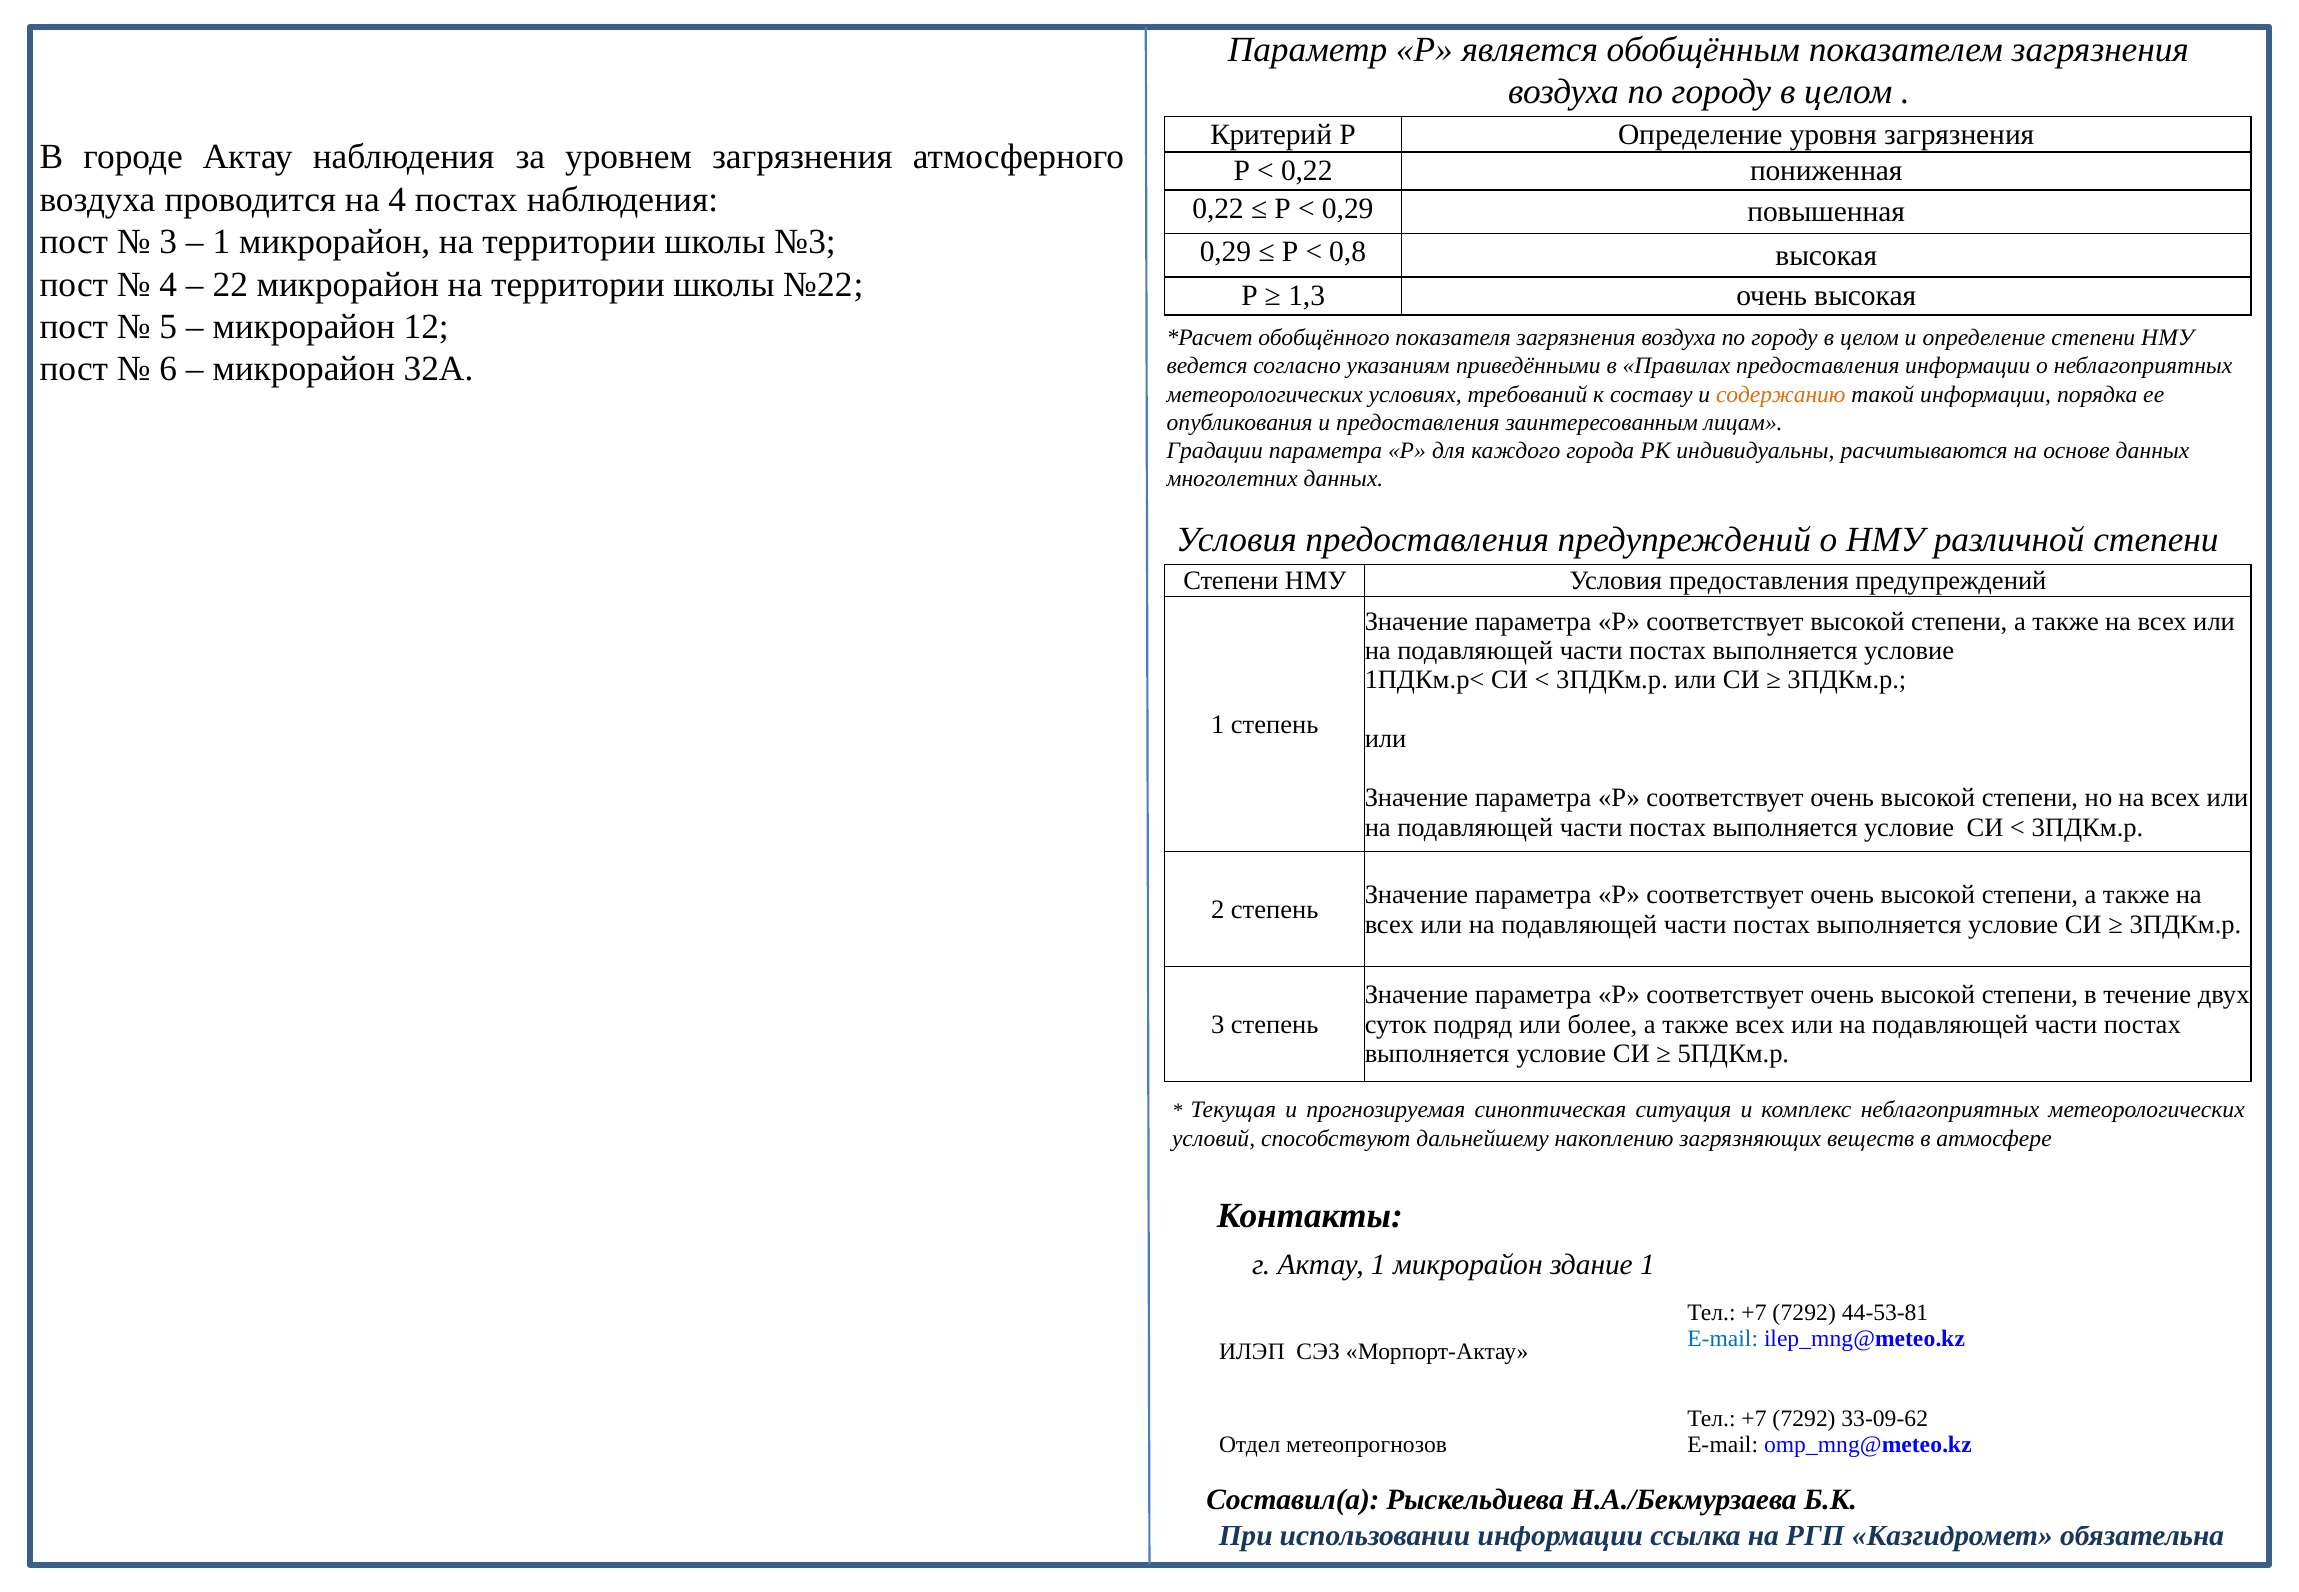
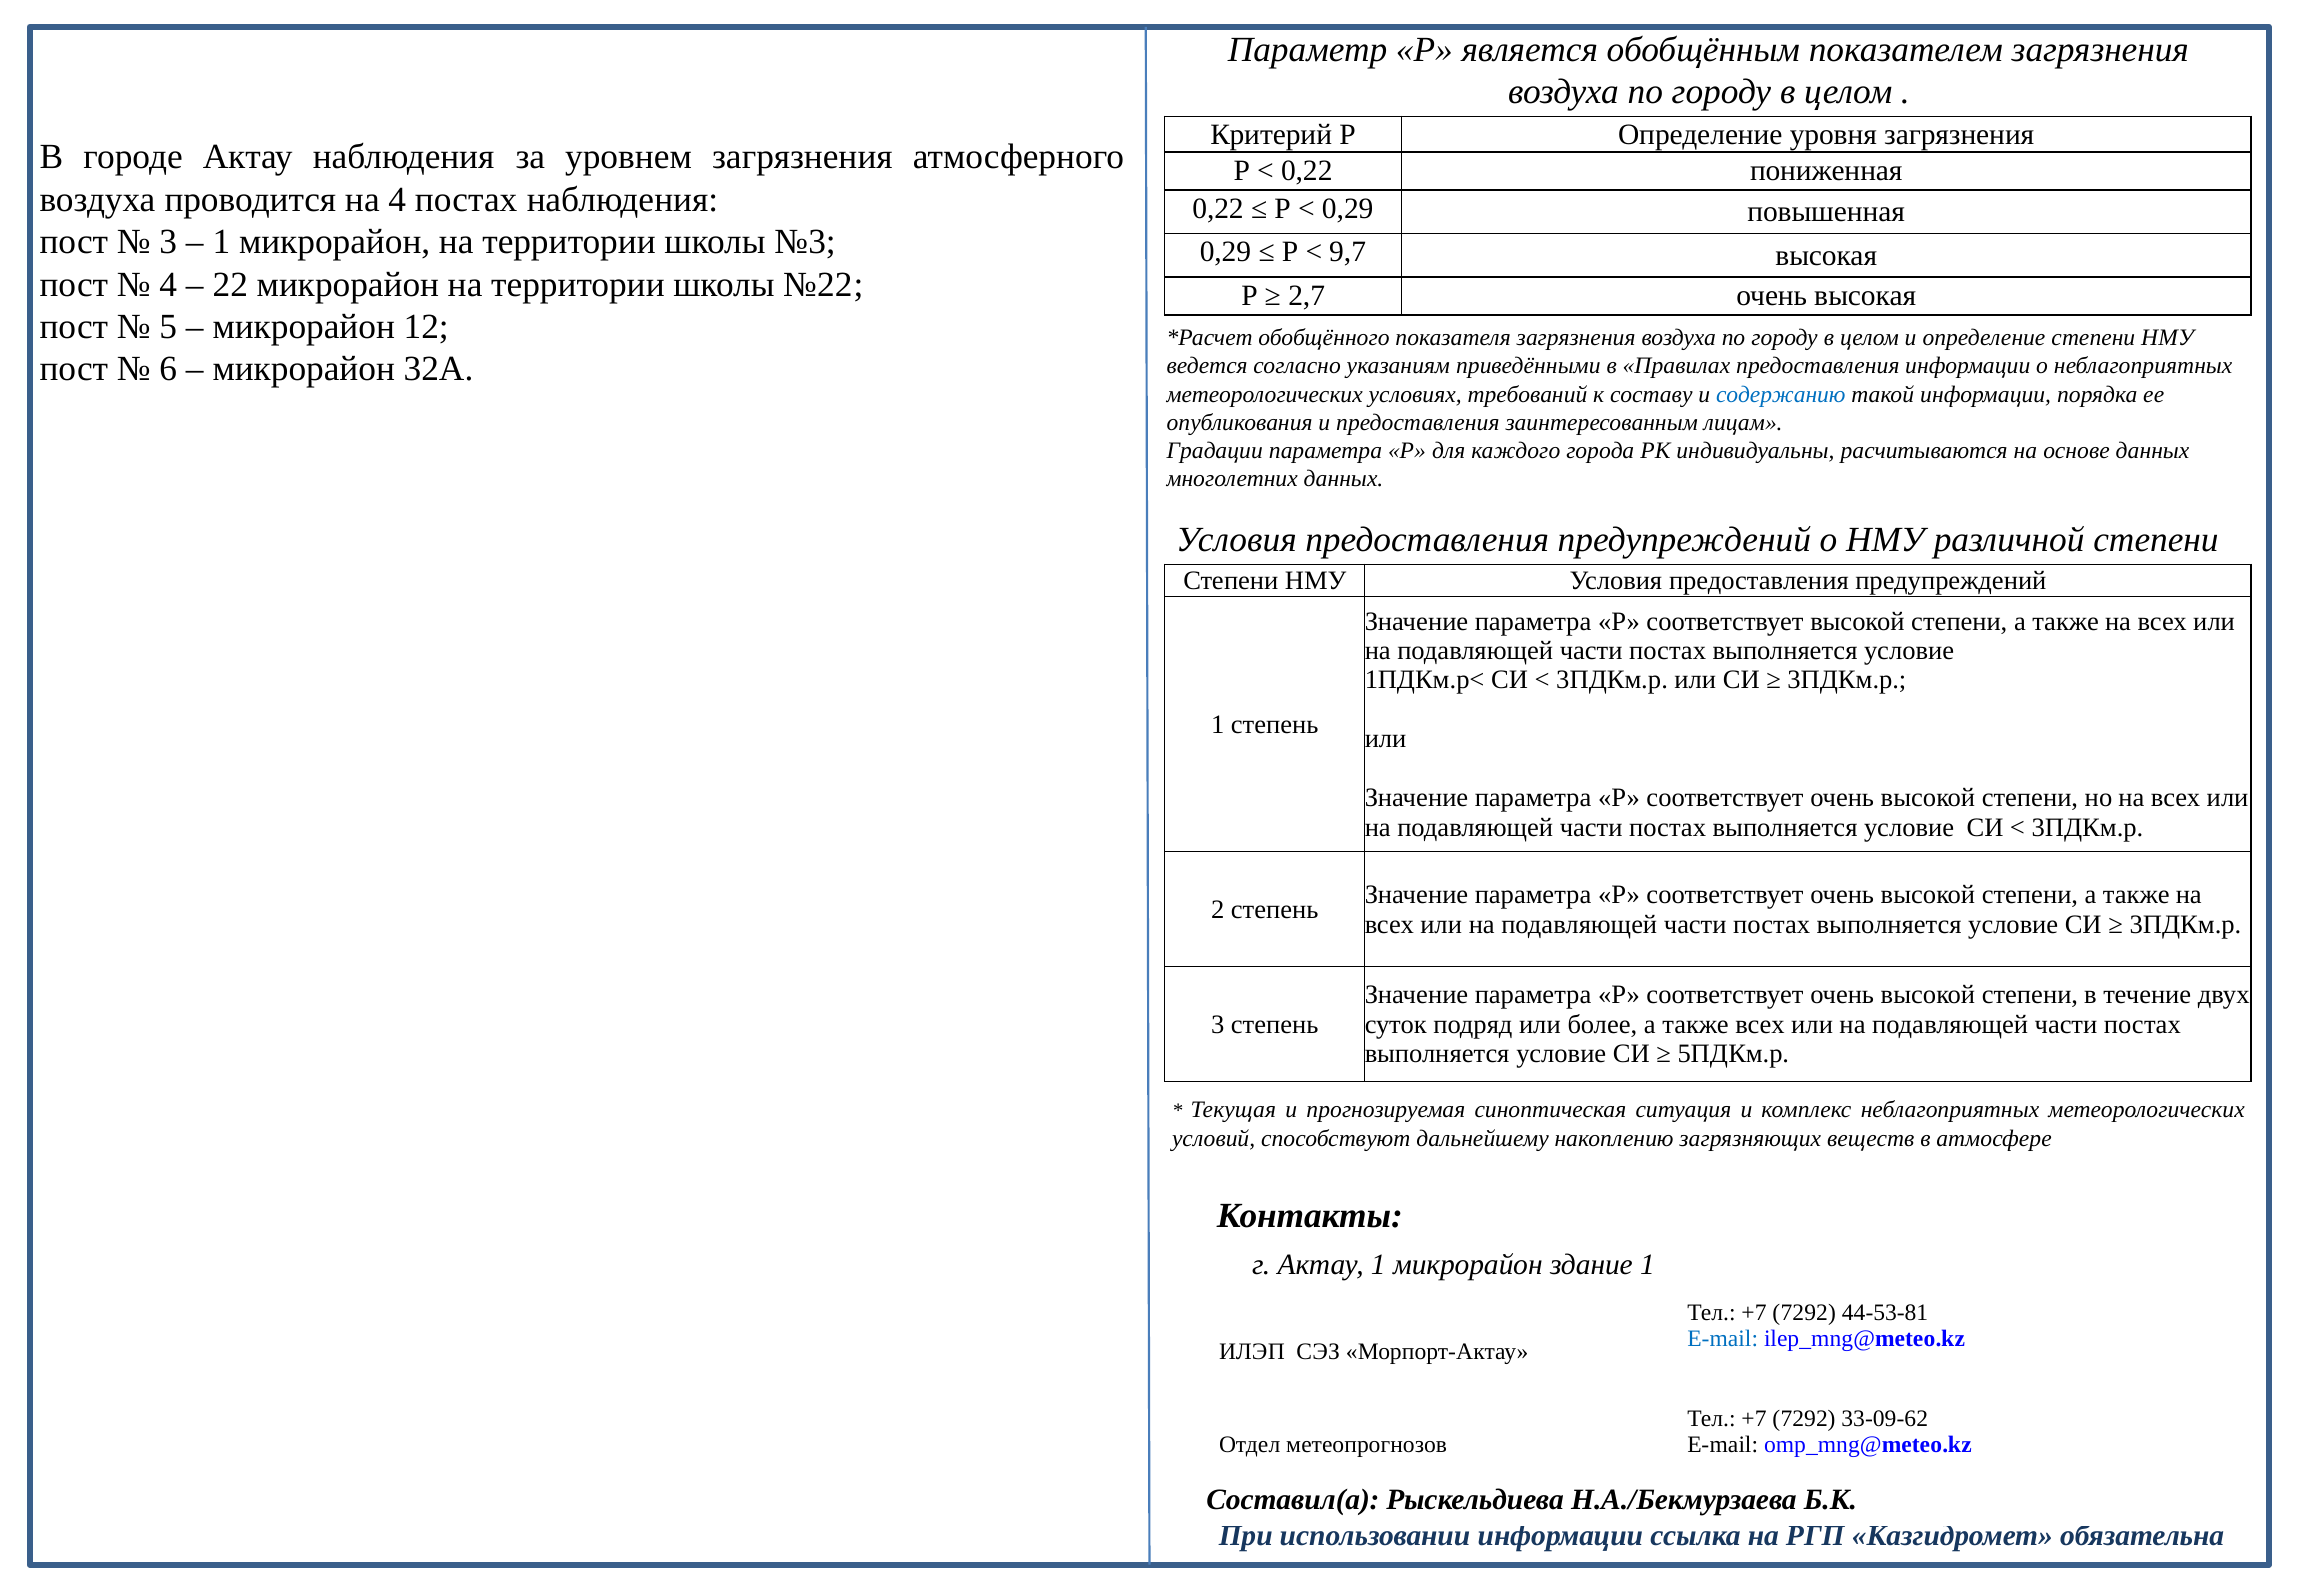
0,8: 0,8 -> 9,7
1,3: 1,3 -> 2,7
содержанию colour: orange -> blue
